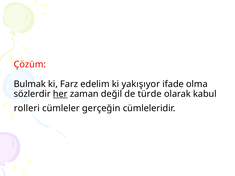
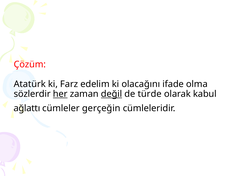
Bulmak: Bulmak -> Atatürk
yakışıyor: yakışıyor -> olacağını
değil underline: none -> present
rolleri: rolleri -> ağlattı
